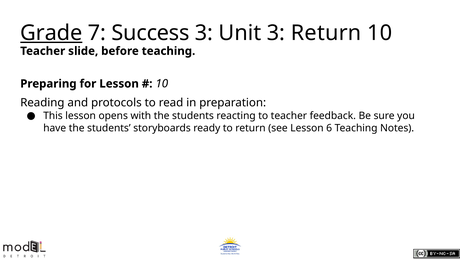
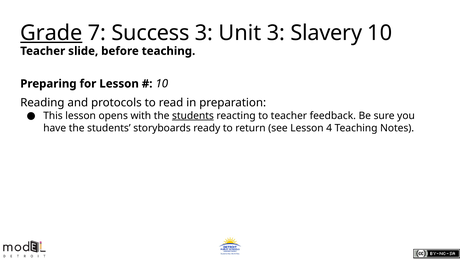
3 Return: Return -> Slavery
students at (193, 116) underline: none -> present
6: 6 -> 4
